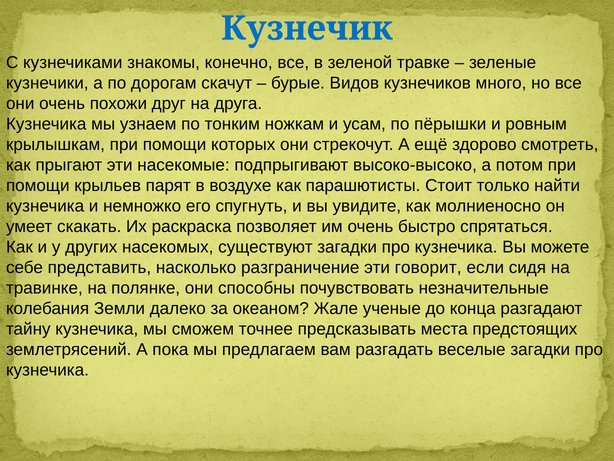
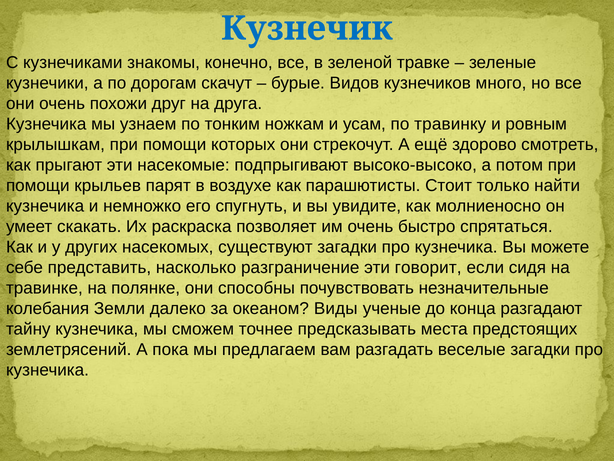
пёрышки: пёрышки -> травинку
Жале: Жале -> Виды
